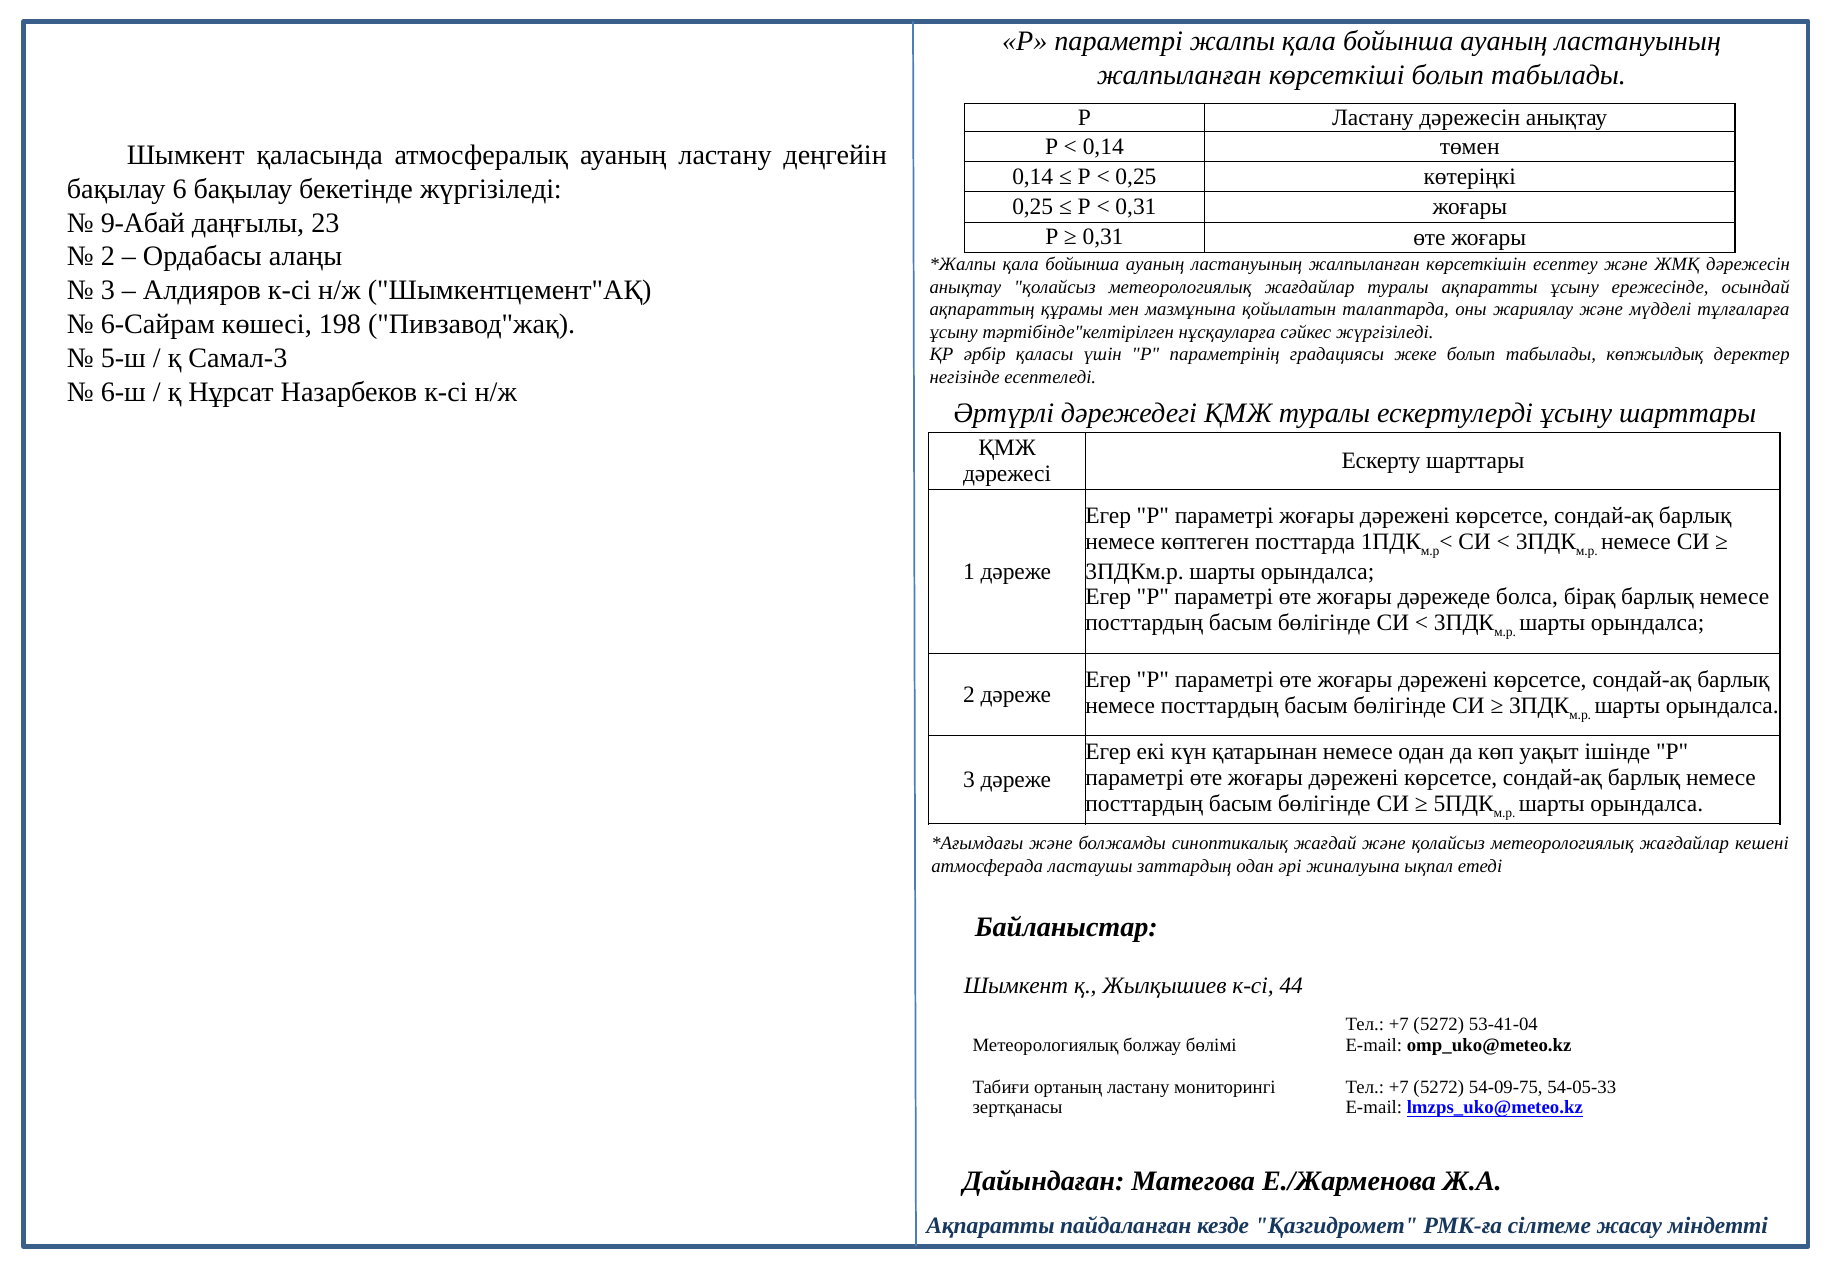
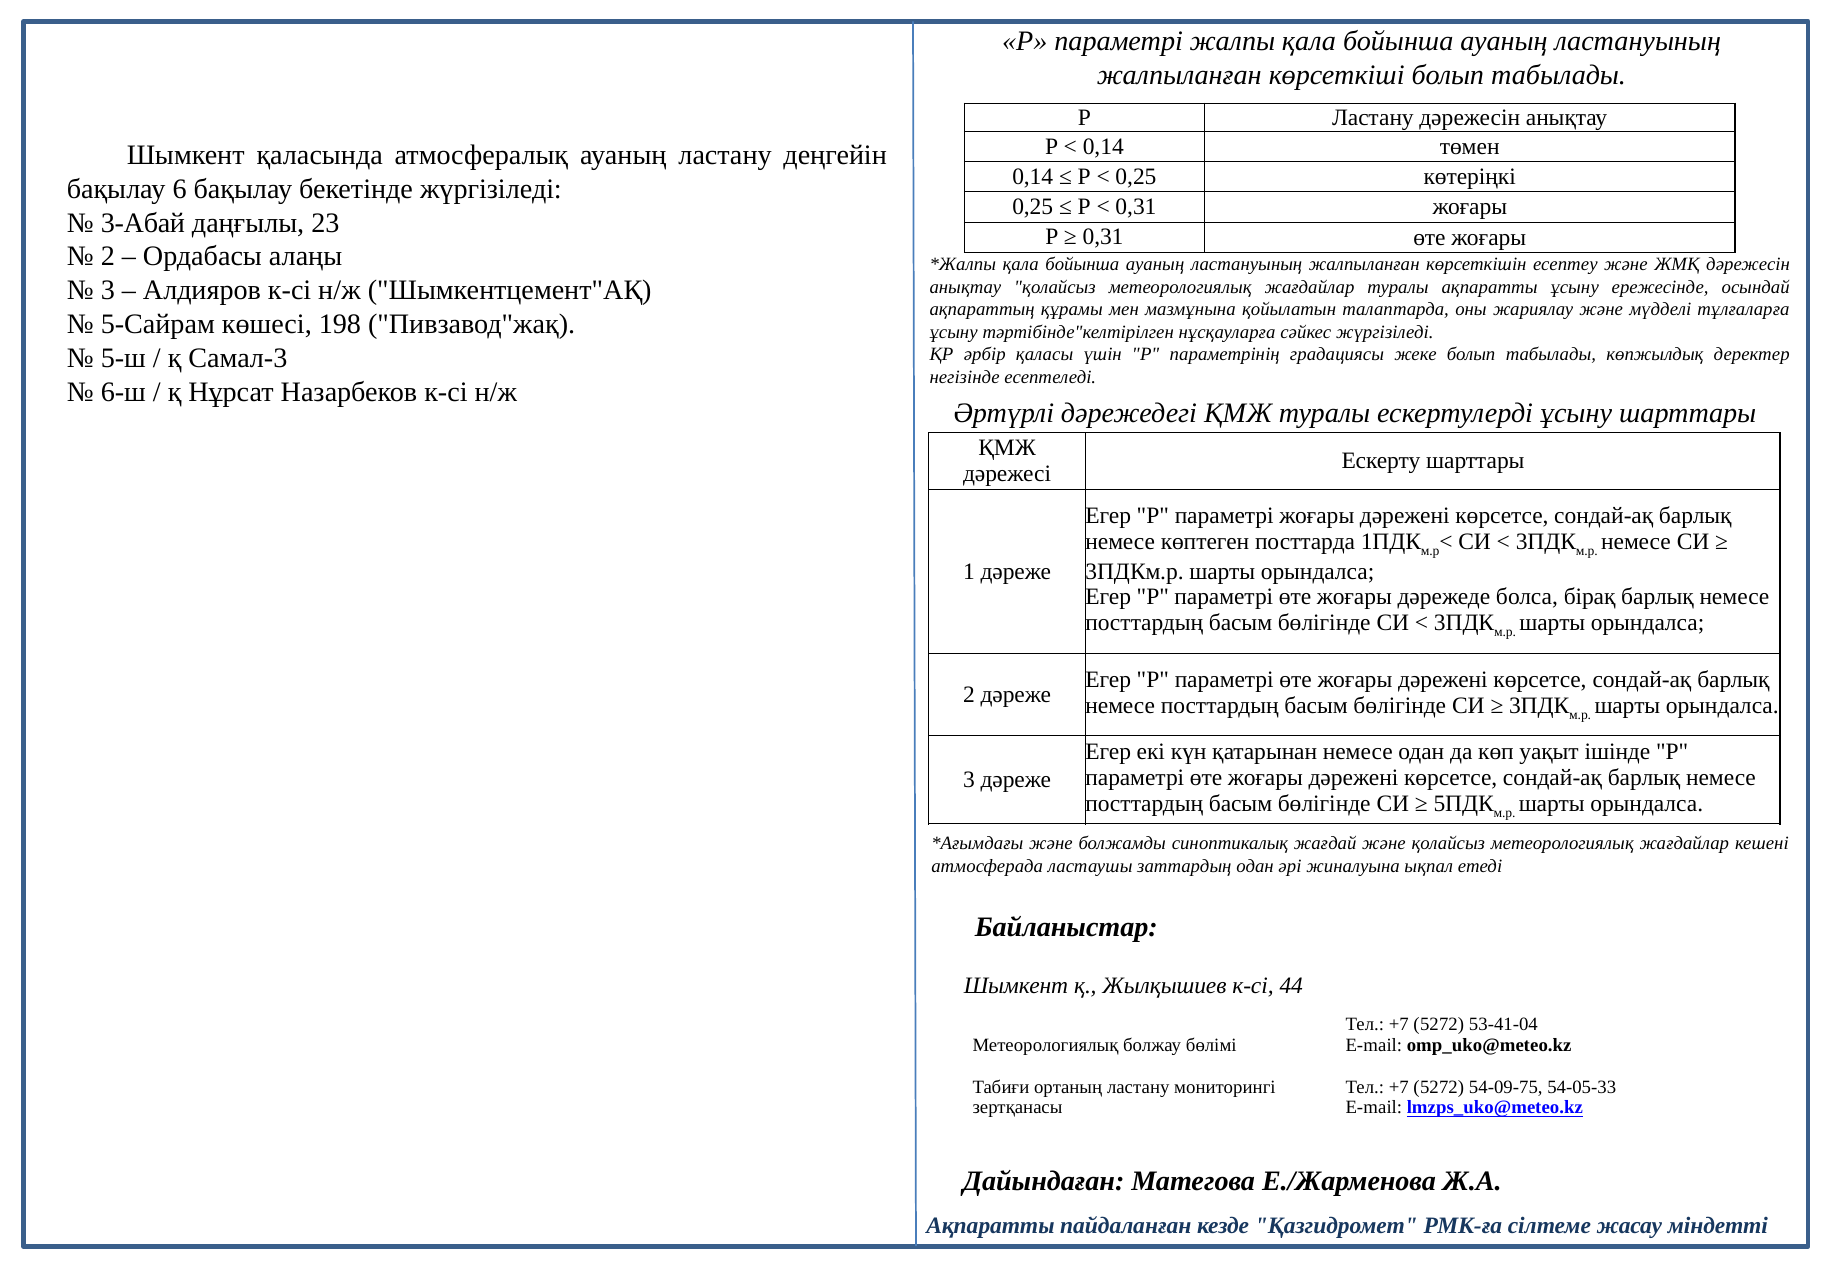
9-Абай: 9-Абай -> 3-Абай
6-Сайрам: 6-Сайрам -> 5-Сайрам
